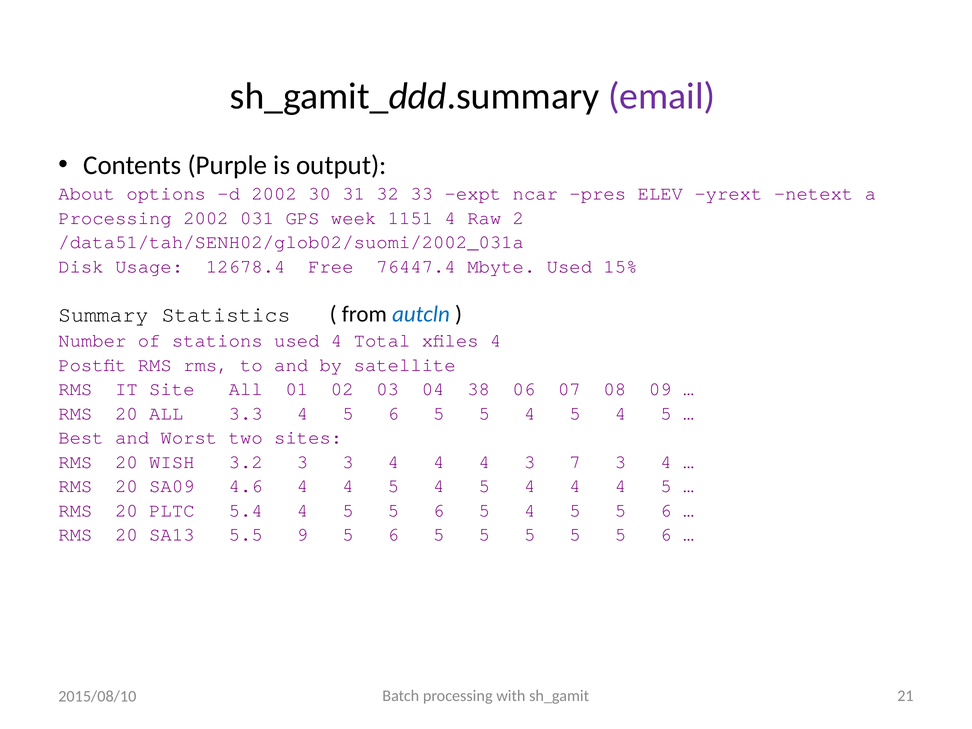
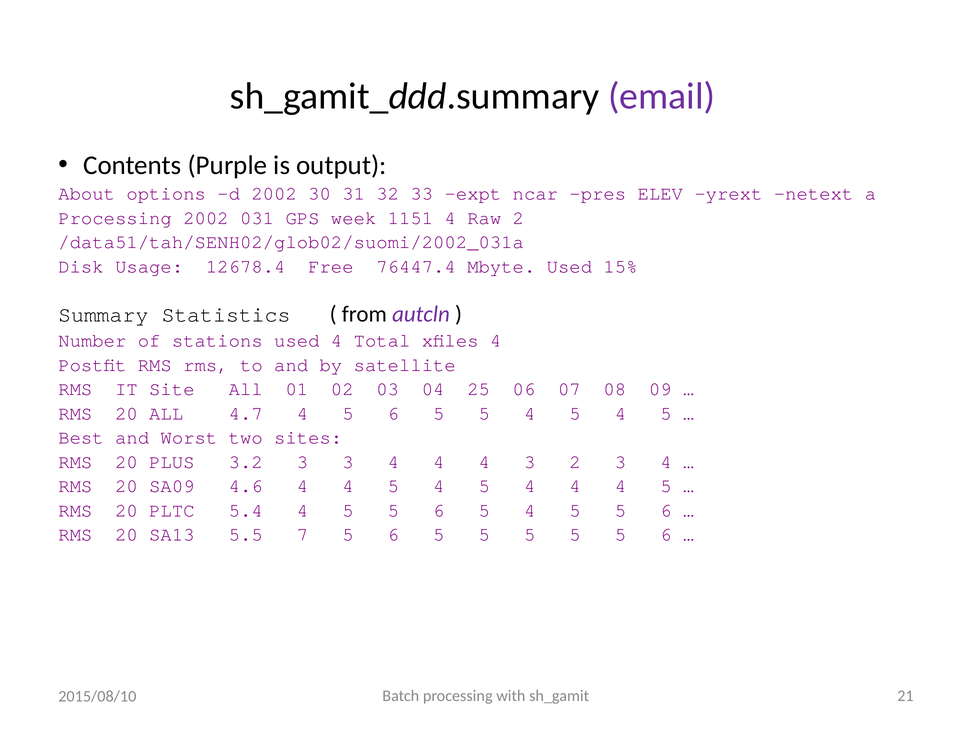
autcln colour: blue -> purple
38: 38 -> 25
3.3: 3.3 -> 4.7
WISH: WISH -> PLUS
3 7: 7 -> 2
9: 9 -> 7
